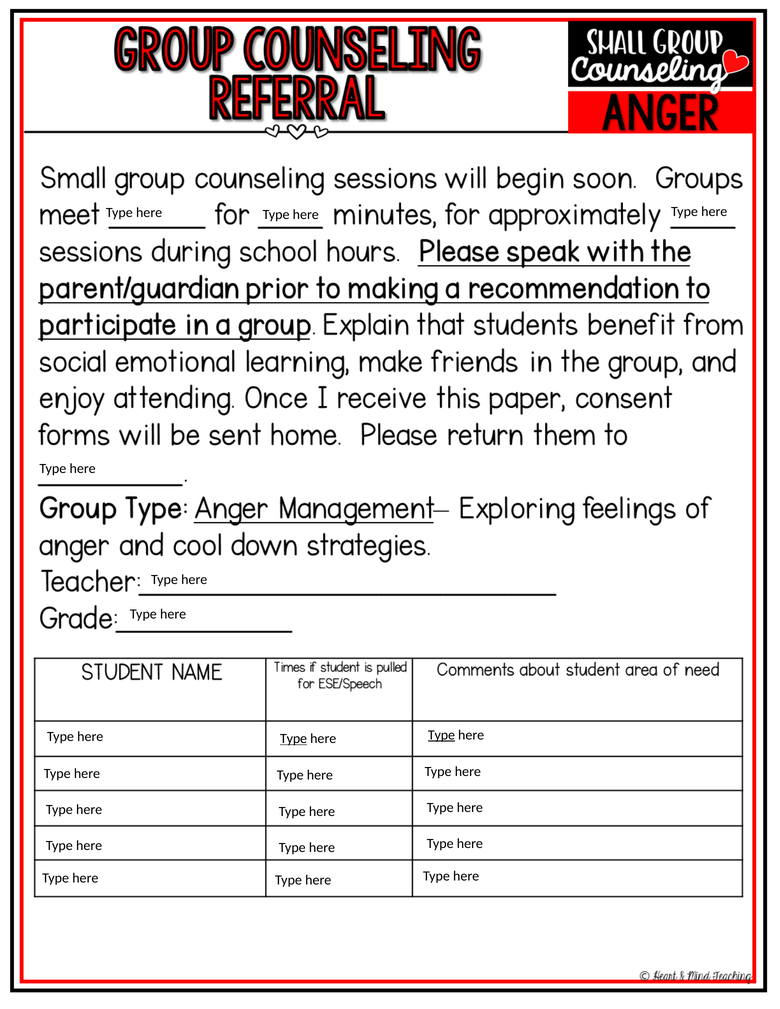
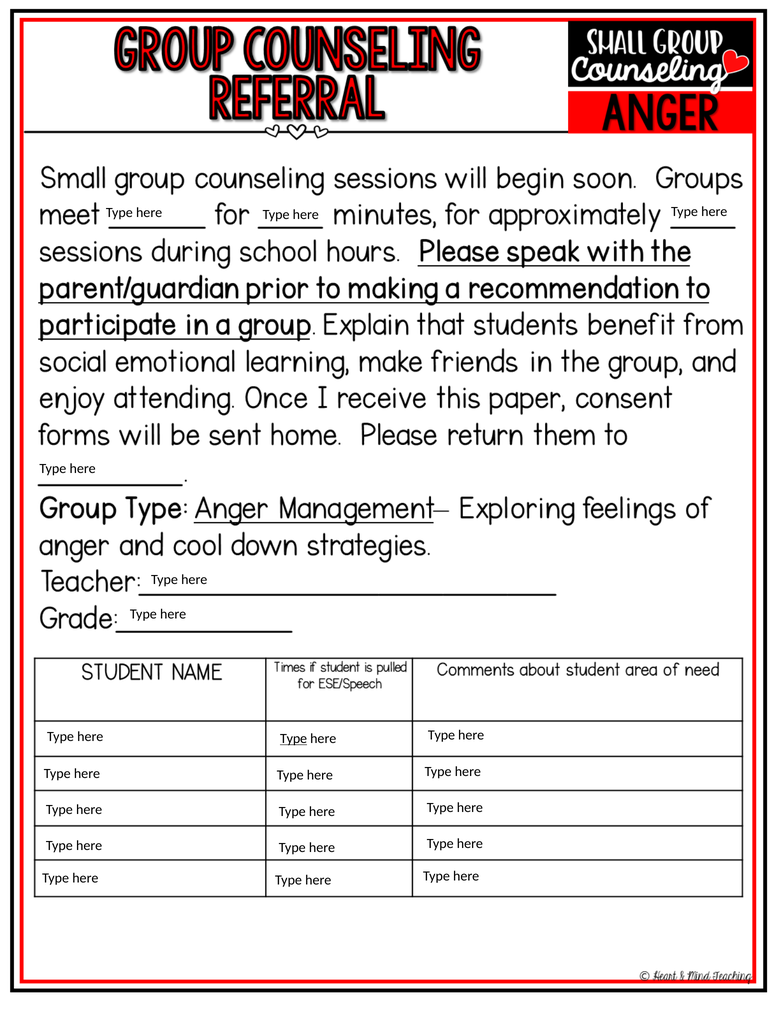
Type at (441, 735) underline: present -> none
